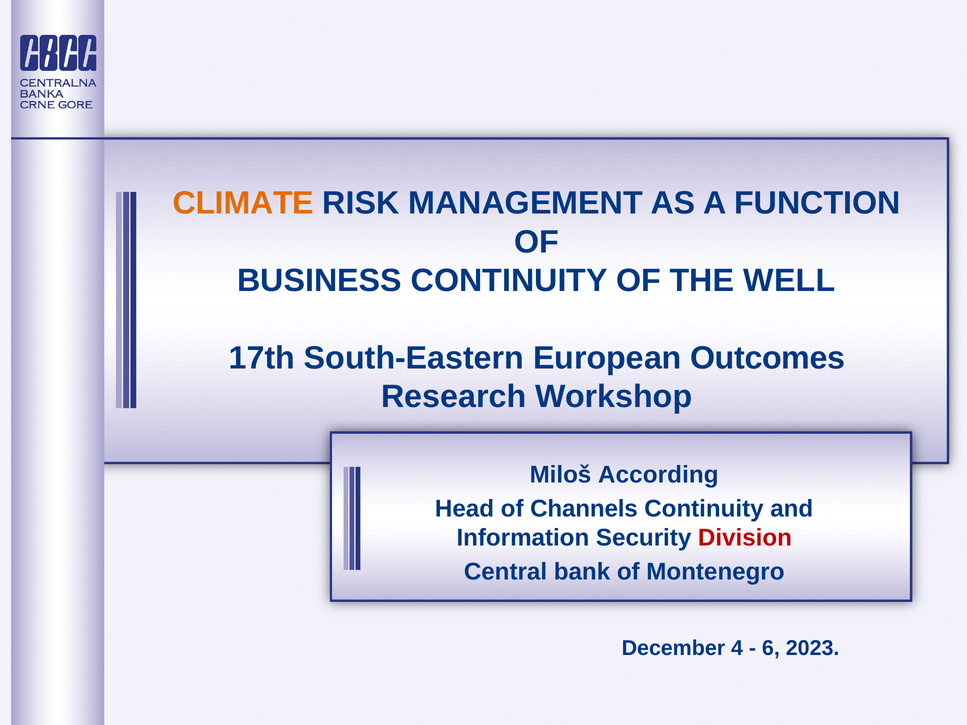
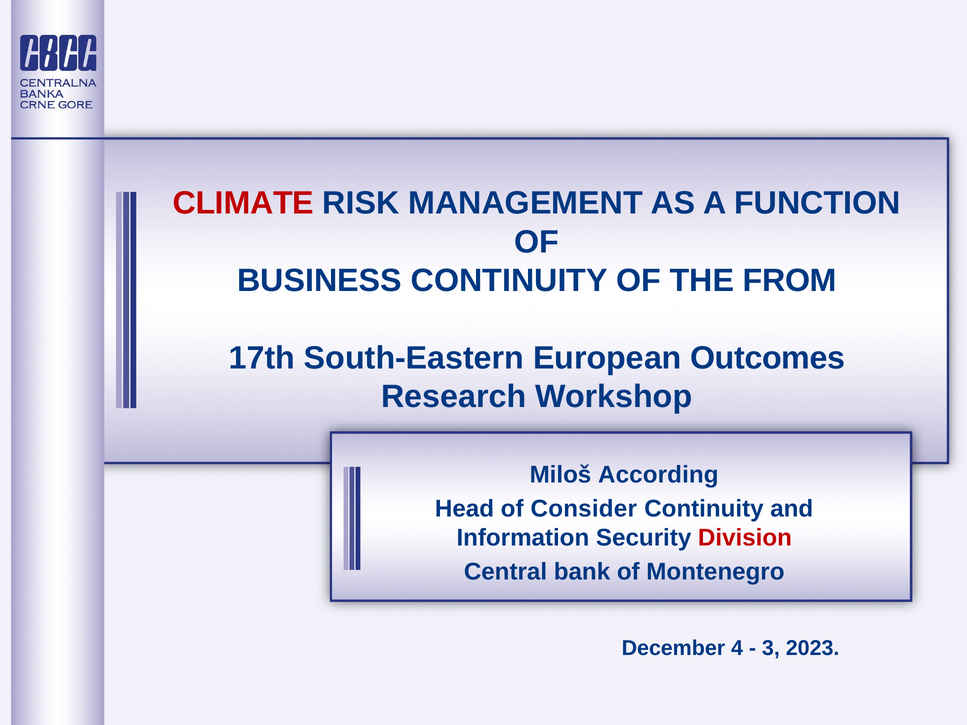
CLIMATE colour: orange -> red
WELL: WELL -> FROM
Channels: Channels -> Consider
6: 6 -> 3
